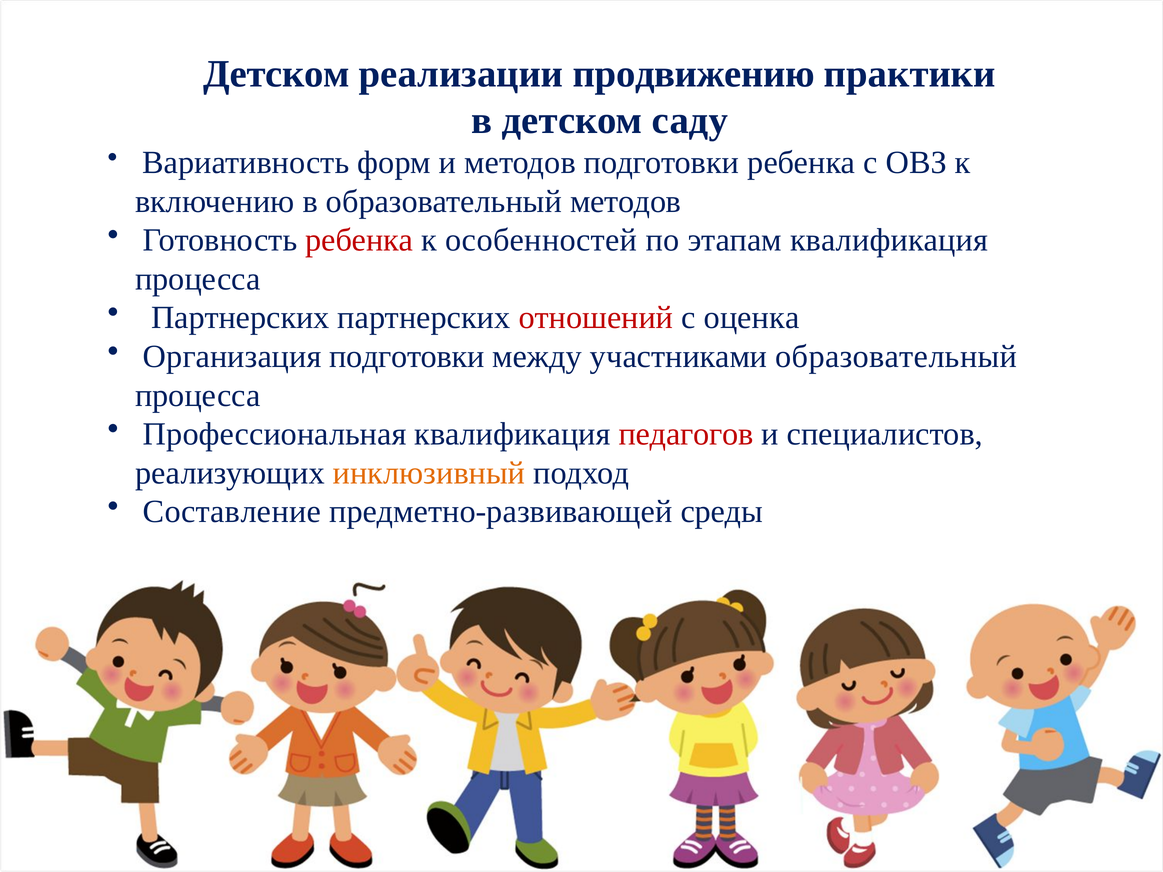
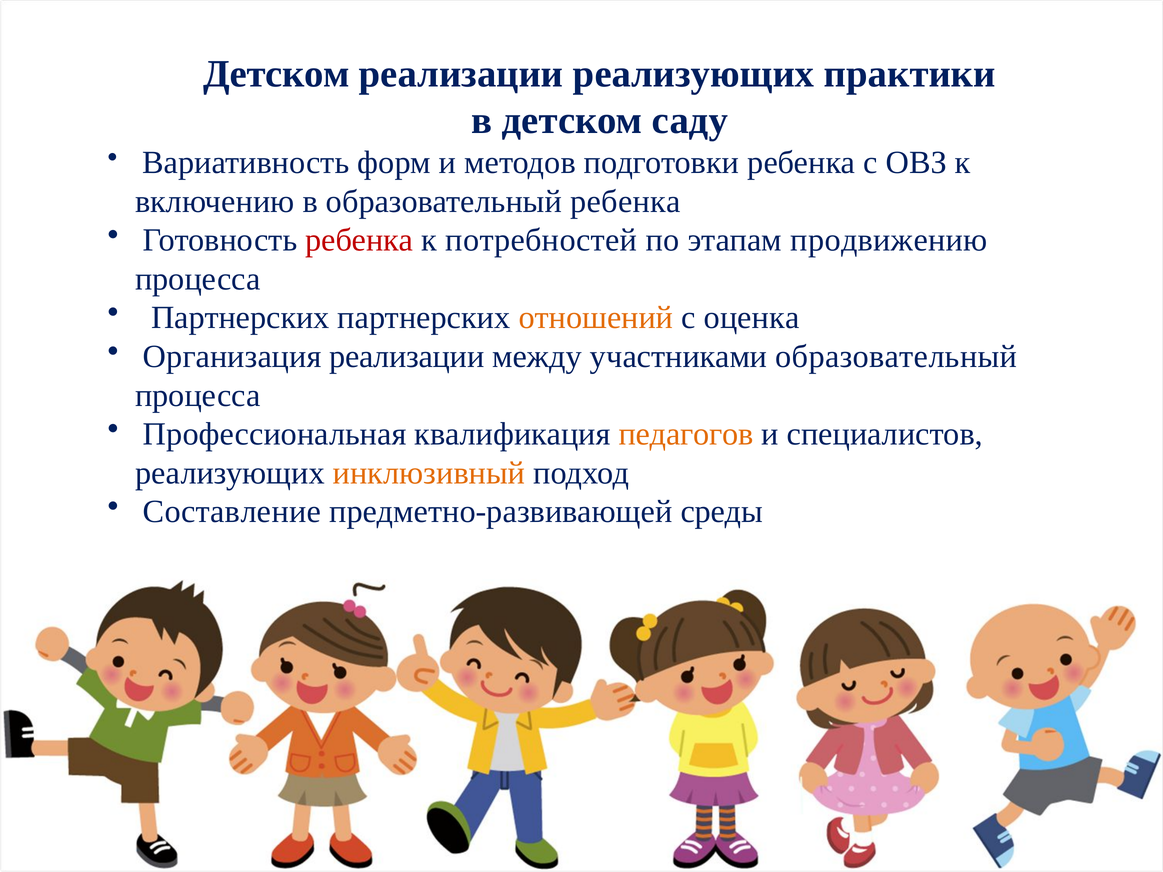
реализации продвижению: продвижению -> реализующих
образовательный методов: методов -> ребенка
особенностей: особенностей -> потребностей
этапам квалификация: квалификация -> продвижению
отношений colour: red -> orange
Организация подготовки: подготовки -> реализации
педагогов colour: red -> orange
